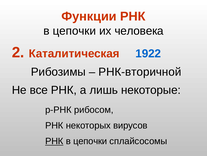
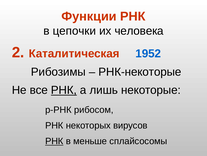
1922: 1922 -> 1952
РНК-вторичной: РНК-вторичной -> РНК-некоторые
РНК at (64, 90) underline: none -> present
цепочки at (90, 141): цепочки -> меньше
